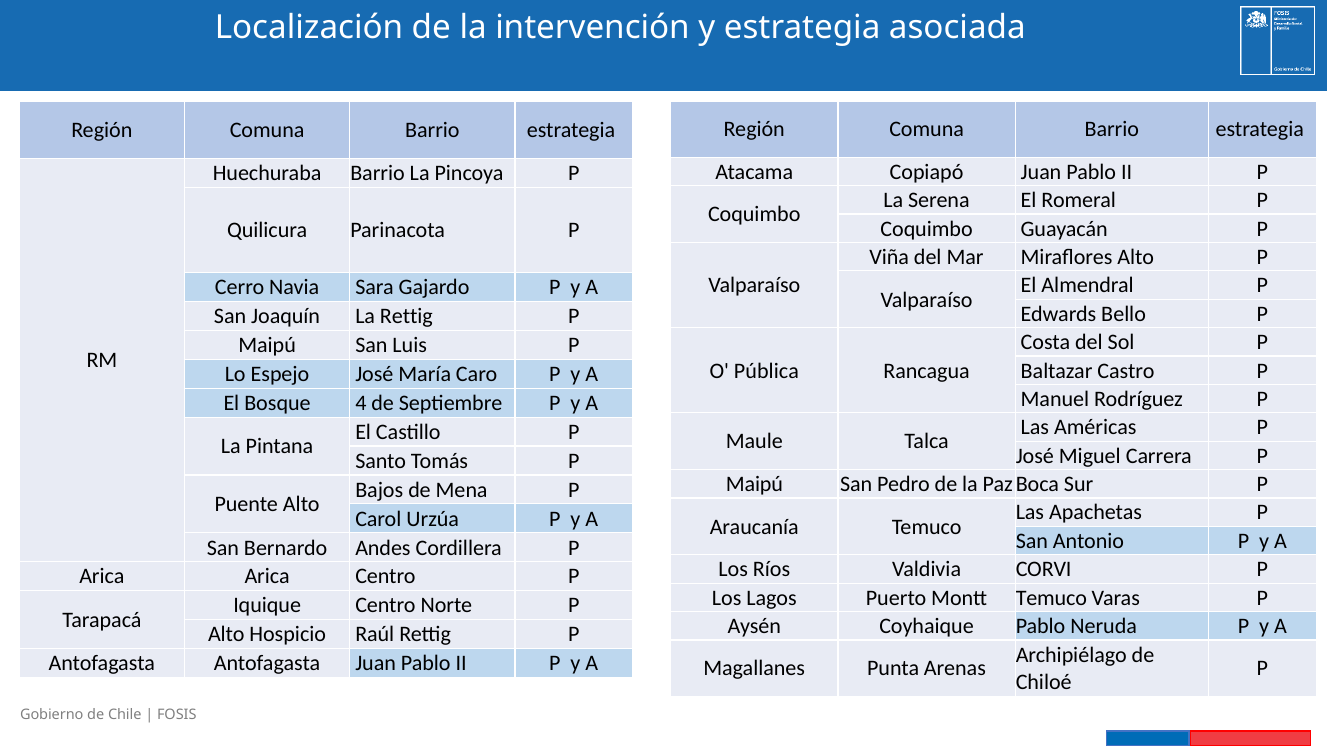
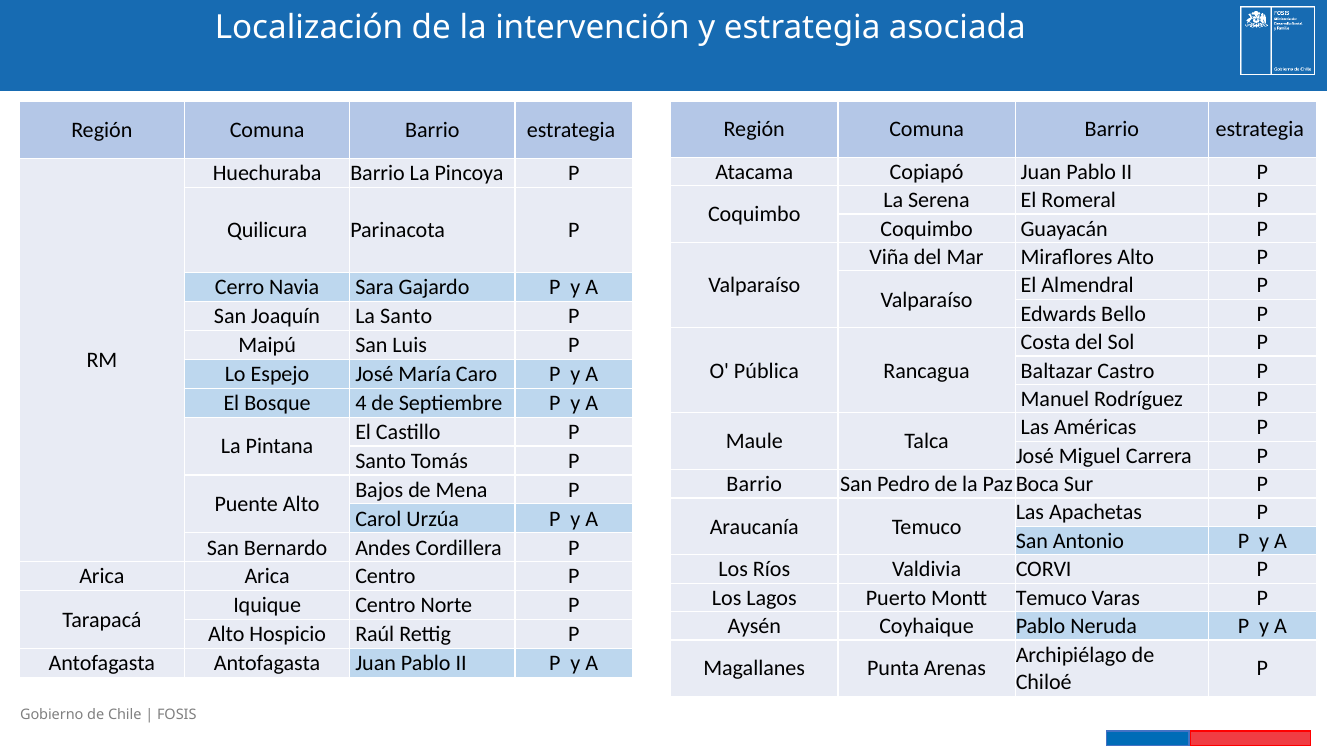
La Rettig: Rettig -> Santo
Maipú at (754, 485): Maipú -> Barrio
